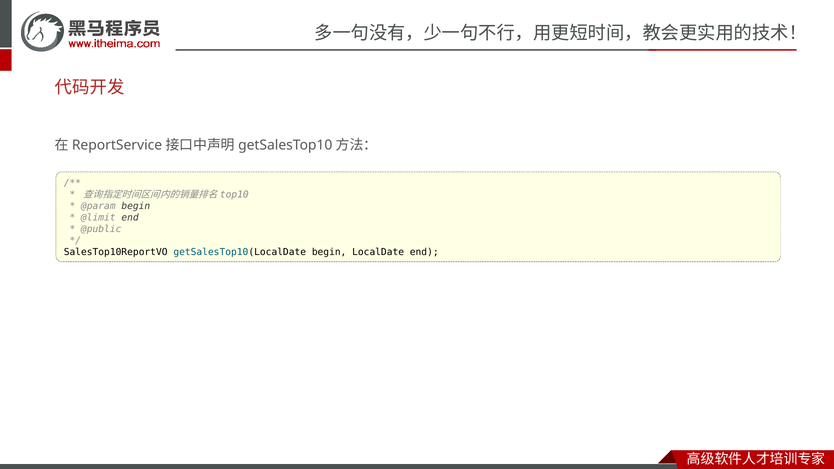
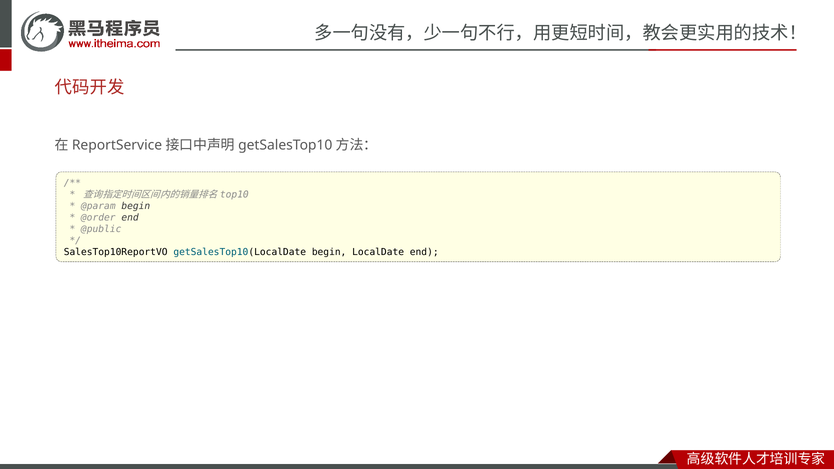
@limit: @limit -> @order
